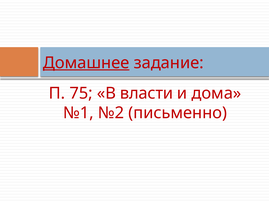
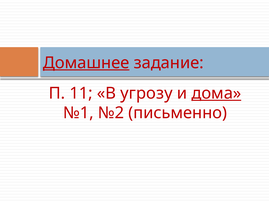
75: 75 -> 11
власти: власти -> угрозу
дома underline: none -> present
